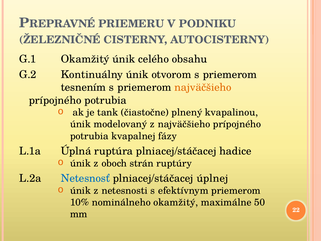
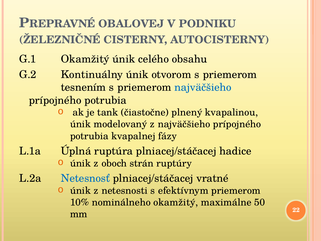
PRIEMERU: PRIEMERU -> OBALOVEJ
najväčšieho at (203, 87) colour: orange -> blue
úplnej: úplnej -> vratné
